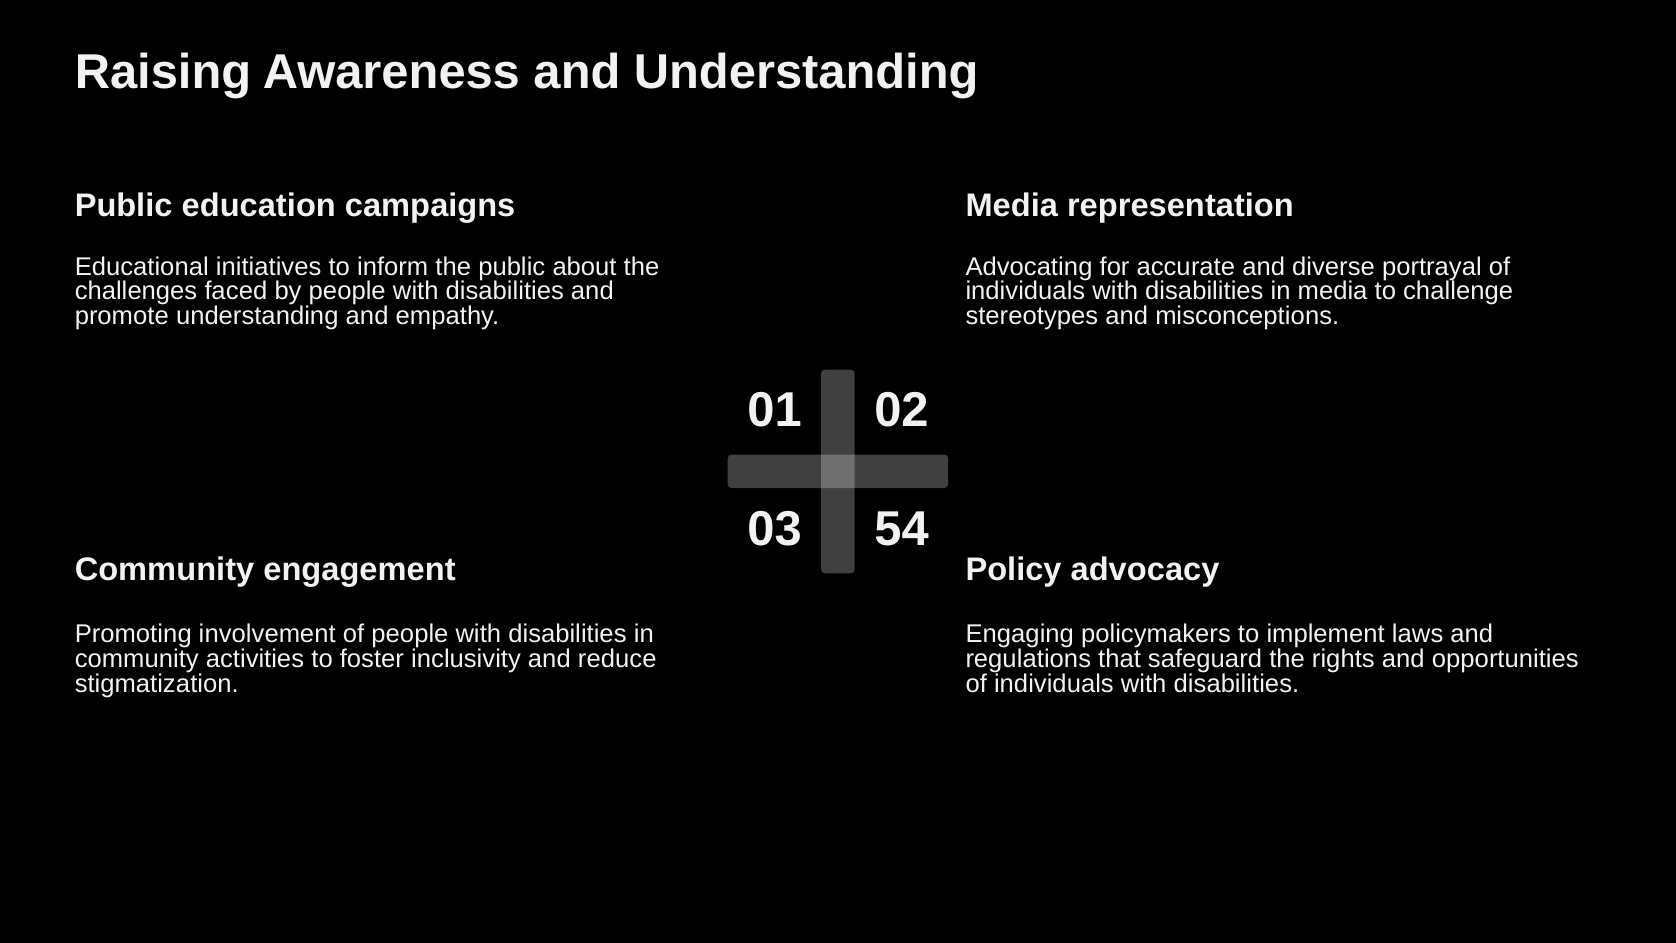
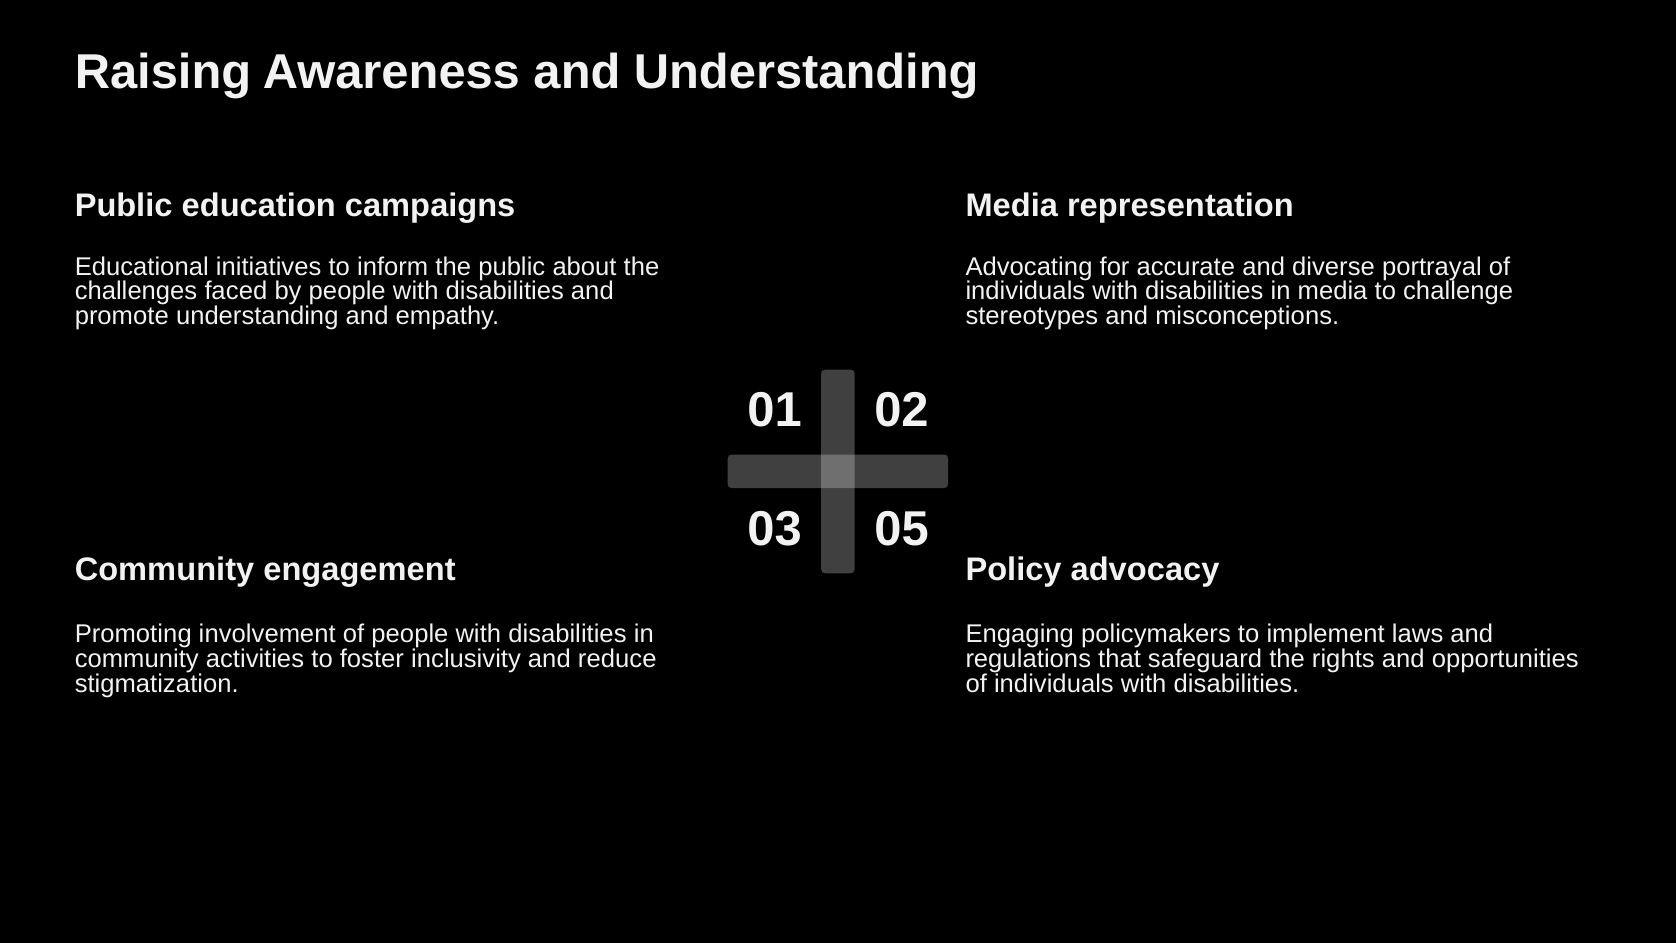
54: 54 -> 05
